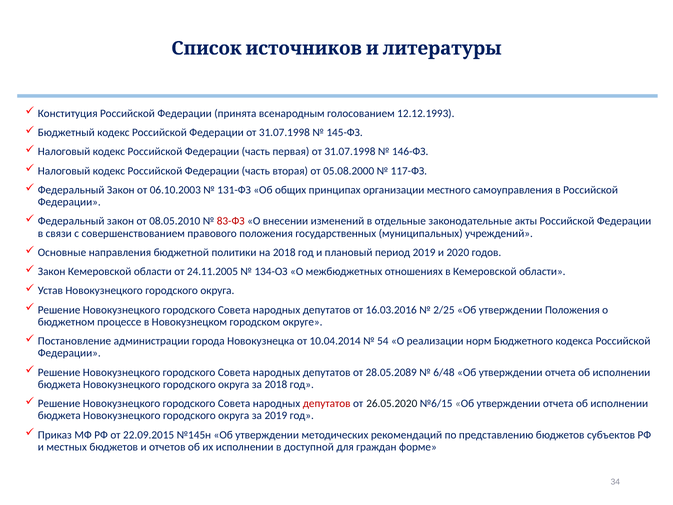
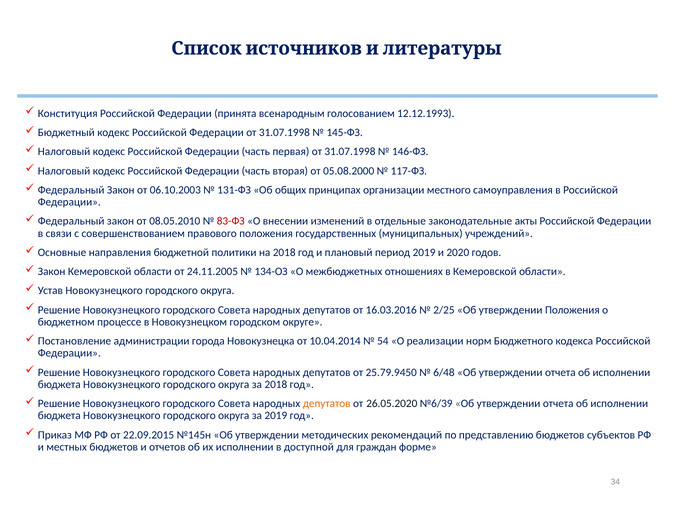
28.05.2089: 28.05.2089 -> 25.79.9450
депутатов at (327, 403) colour: red -> orange
№6/15: №6/15 -> №6/39
